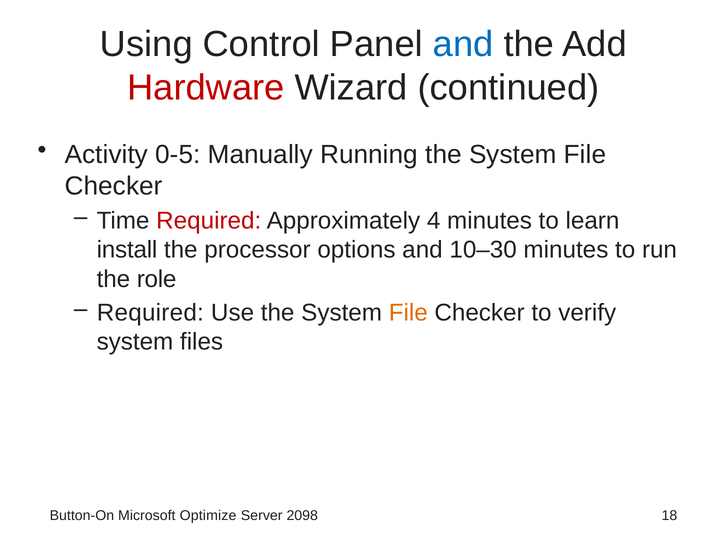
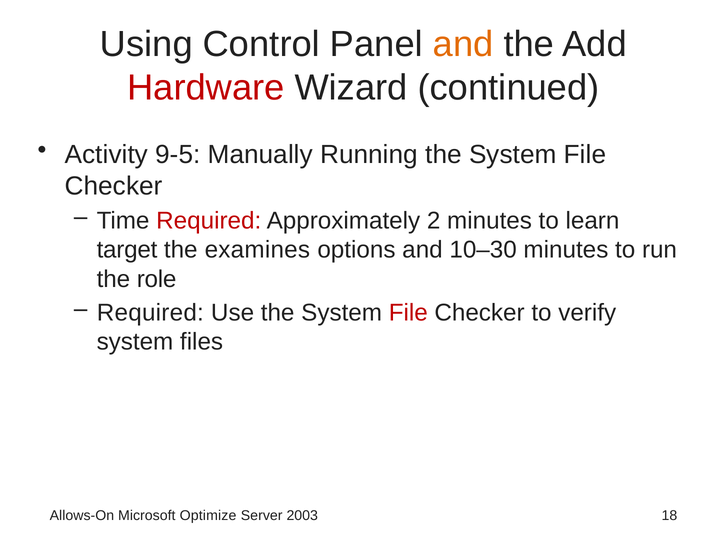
and at (463, 44) colour: blue -> orange
0-5: 0-5 -> 9-5
4: 4 -> 2
install: install -> target
processor: processor -> examines
File at (408, 313) colour: orange -> red
Button-On: Button-On -> Allows-On
2098: 2098 -> 2003
